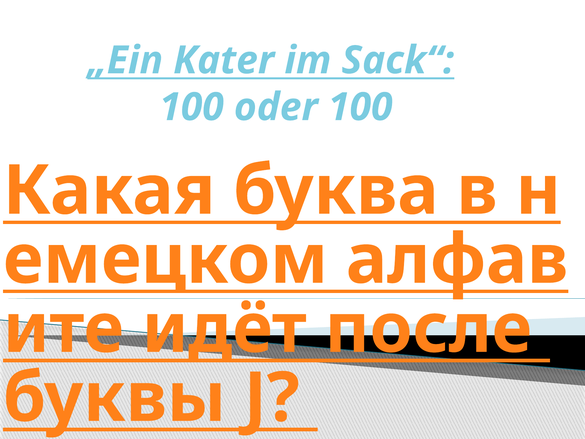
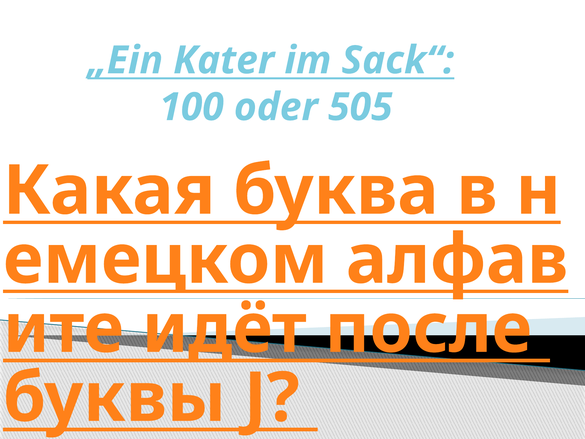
oder 100: 100 -> 505
